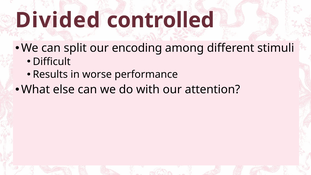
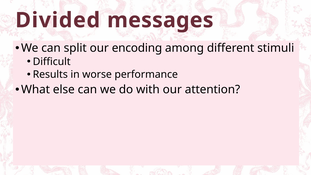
controlled: controlled -> messages
